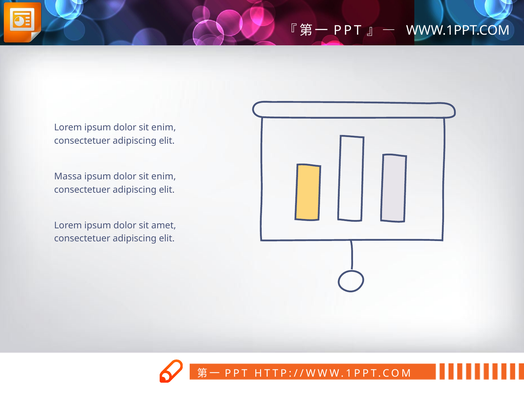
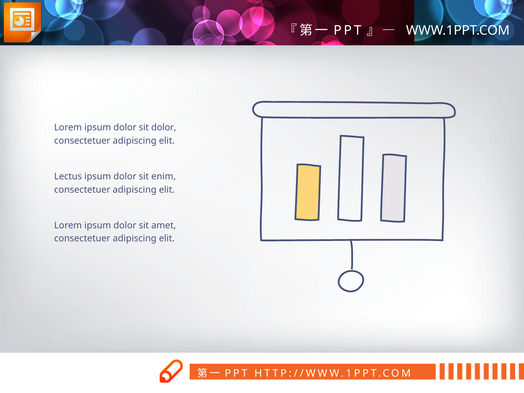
enim at (164, 127): enim -> dolor
Massa: Massa -> Lectus
